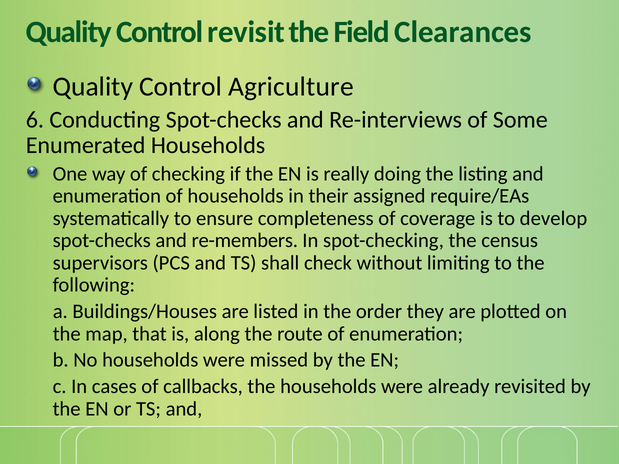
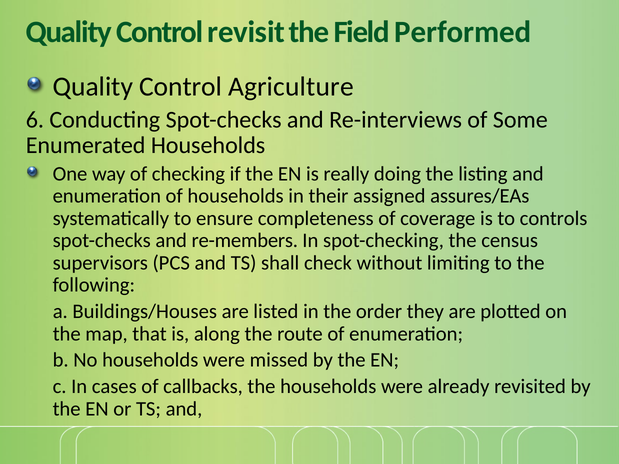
Clearances: Clearances -> Performed
require/EAs: require/EAs -> assures/EAs
develop: develop -> controls
